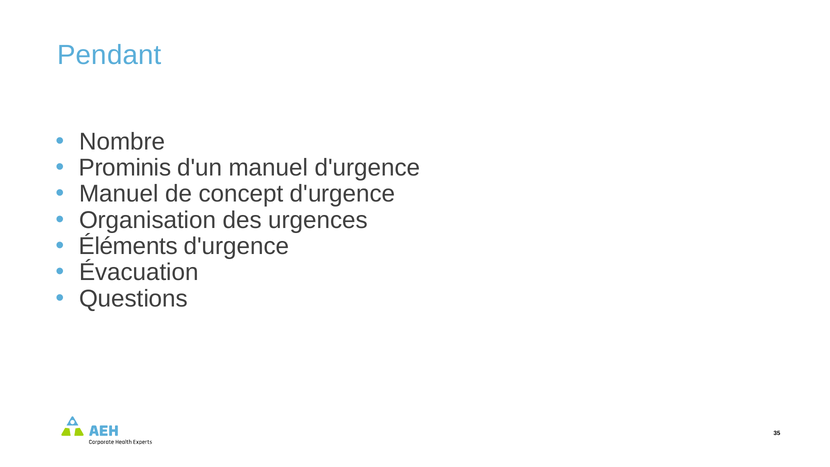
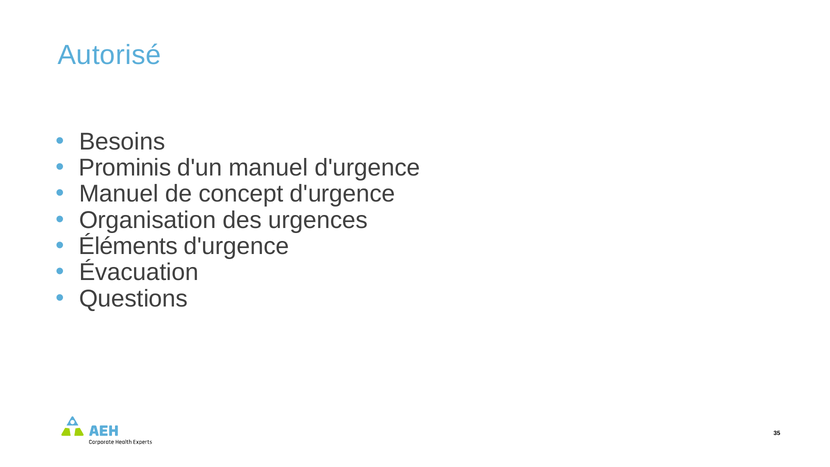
Pendant: Pendant -> Autorisé
Nombre: Nombre -> Besoins
